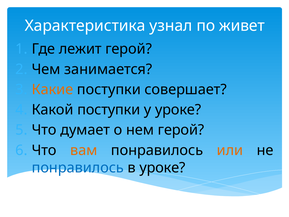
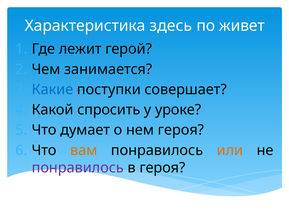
узнал: узнал -> здесь
Какие colour: orange -> blue
Какой поступки: поступки -> спросить
нем герой: герой -> героя
понравилось at (78, 167) colour: blue -> purple
в уроке: уроке -> героя
